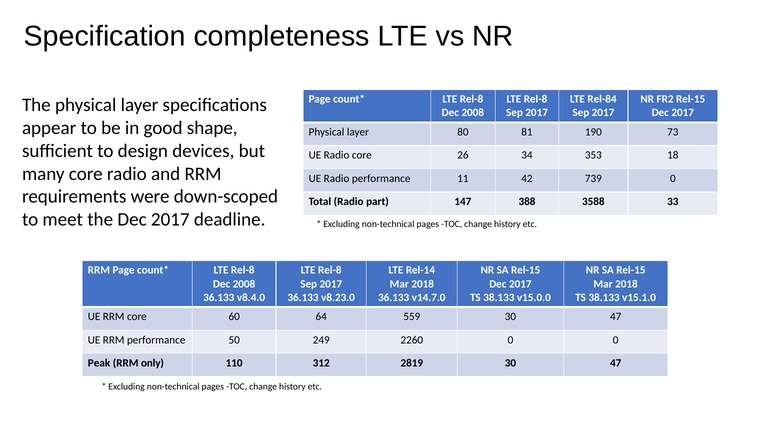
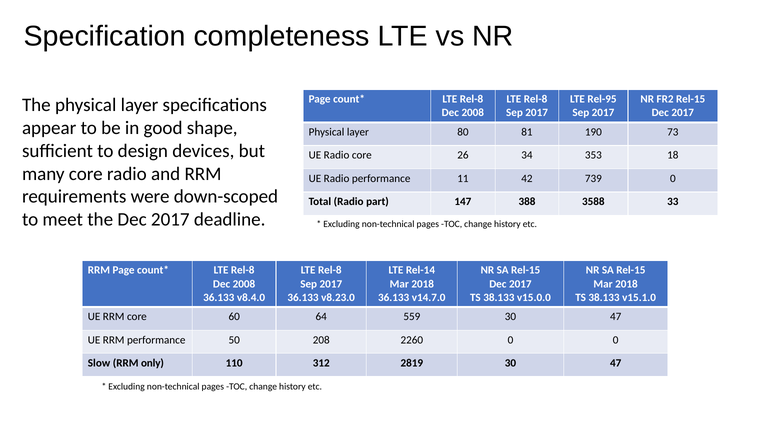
Rel-84: Rel-84 -> Rel-95
249: 249 -> 208
Peak: Peak -> Slow
